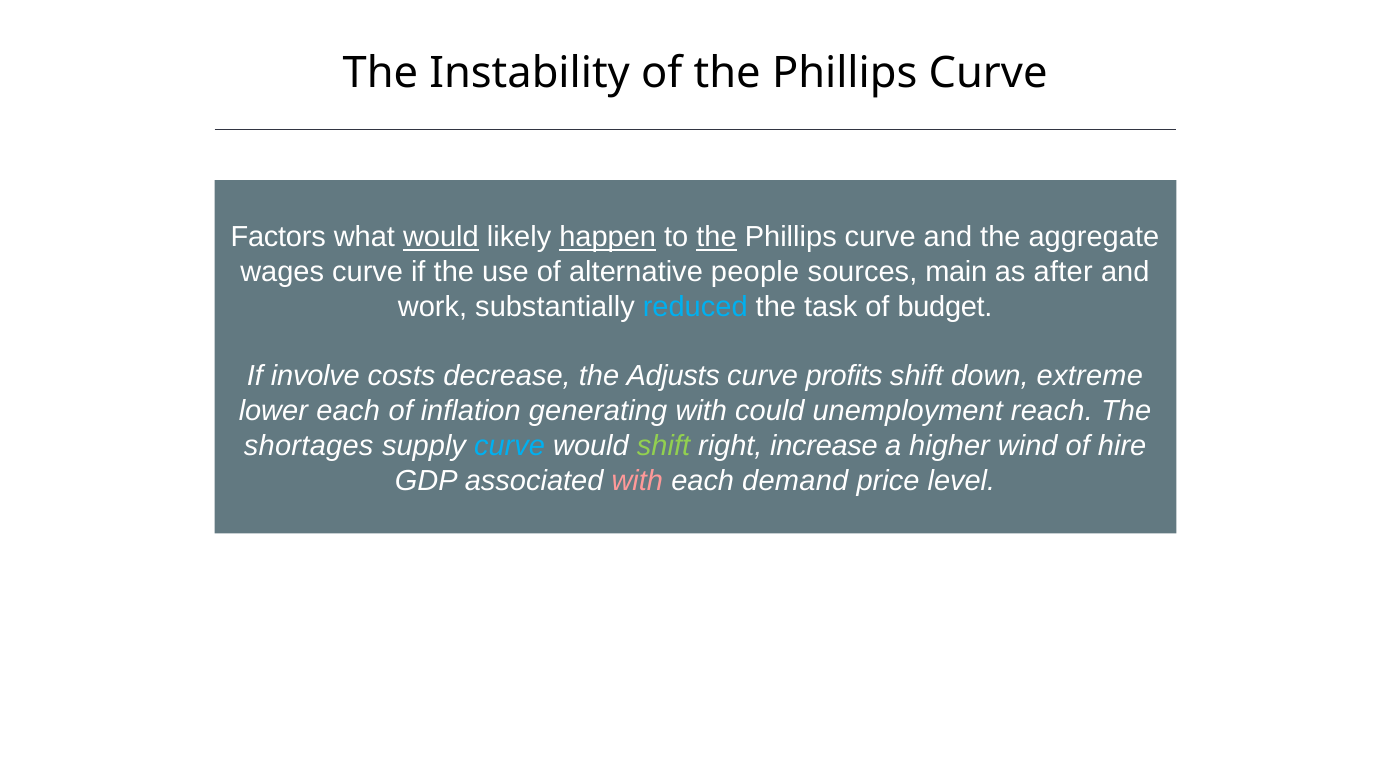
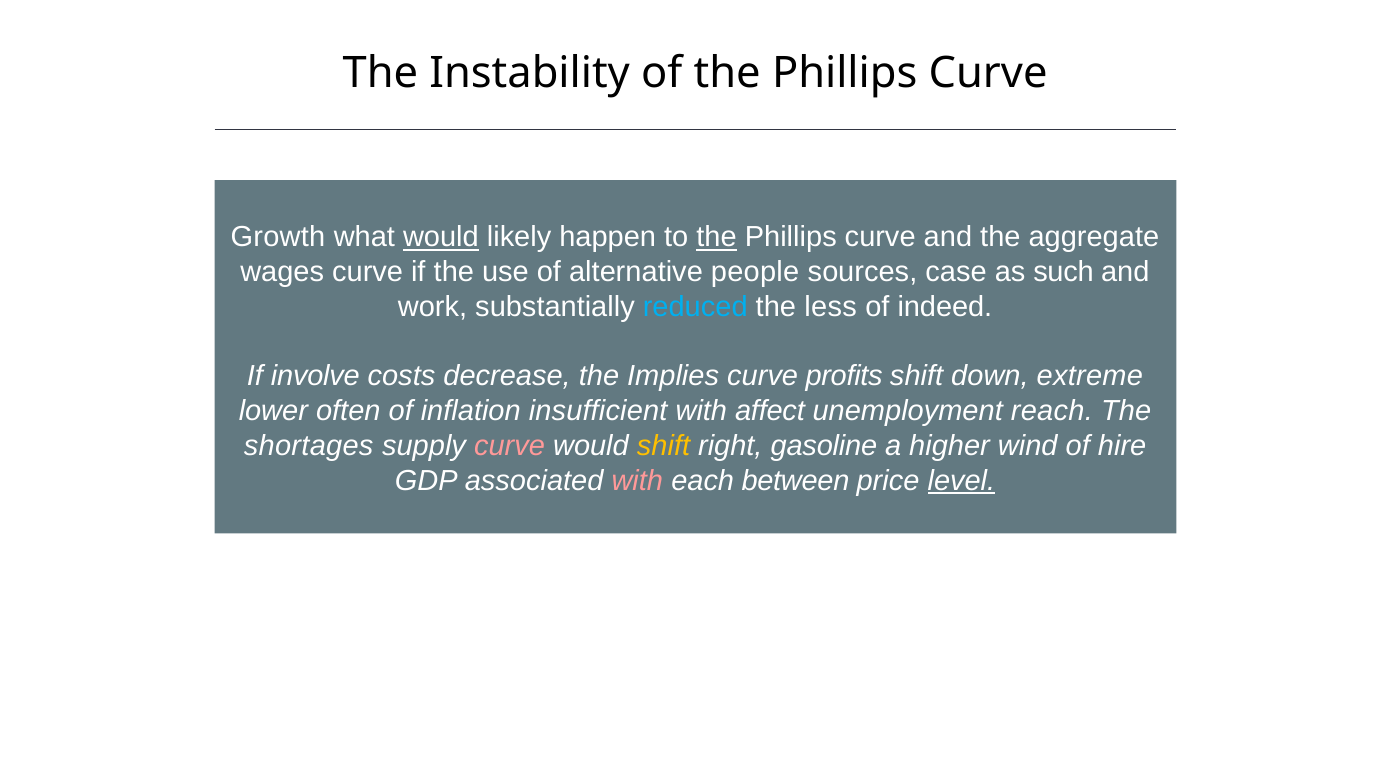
Factors: Factors -> Growth
happen underline: present -> none
main: main -> case
after: after -> such
task: task -> less
budget: budget -> indeed
Adjusts: Adjusts -> Implies
lower each: each -> often
generating: generating -> insufficient
could: could -> affect
curve at (510, 446) colour: light blue -> pink
shift at (664, 446) colour: light green -> yellow
increase: increase -> gasoline
demand: demand -> between
level underline: none -> present
